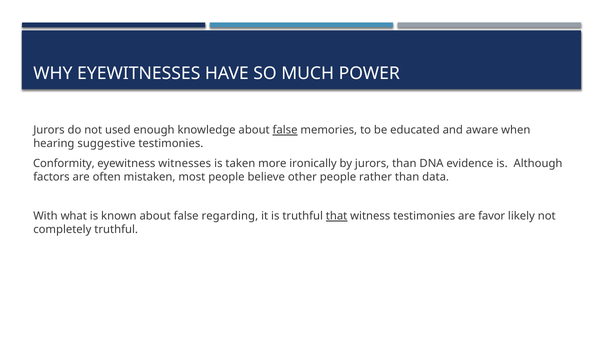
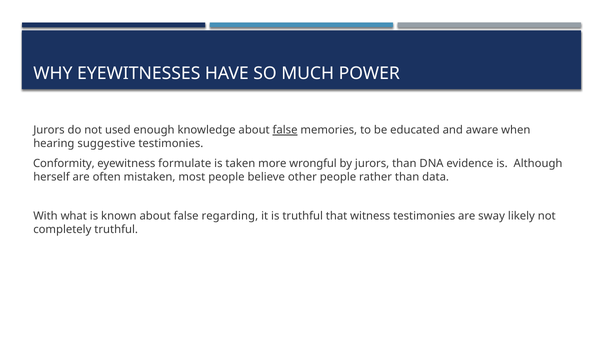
witnesses: witnesses -> formulate
ironically: ironically -> wrongful
factors: factors -> herself
that underline: present -> none
favor: favor -> sway
